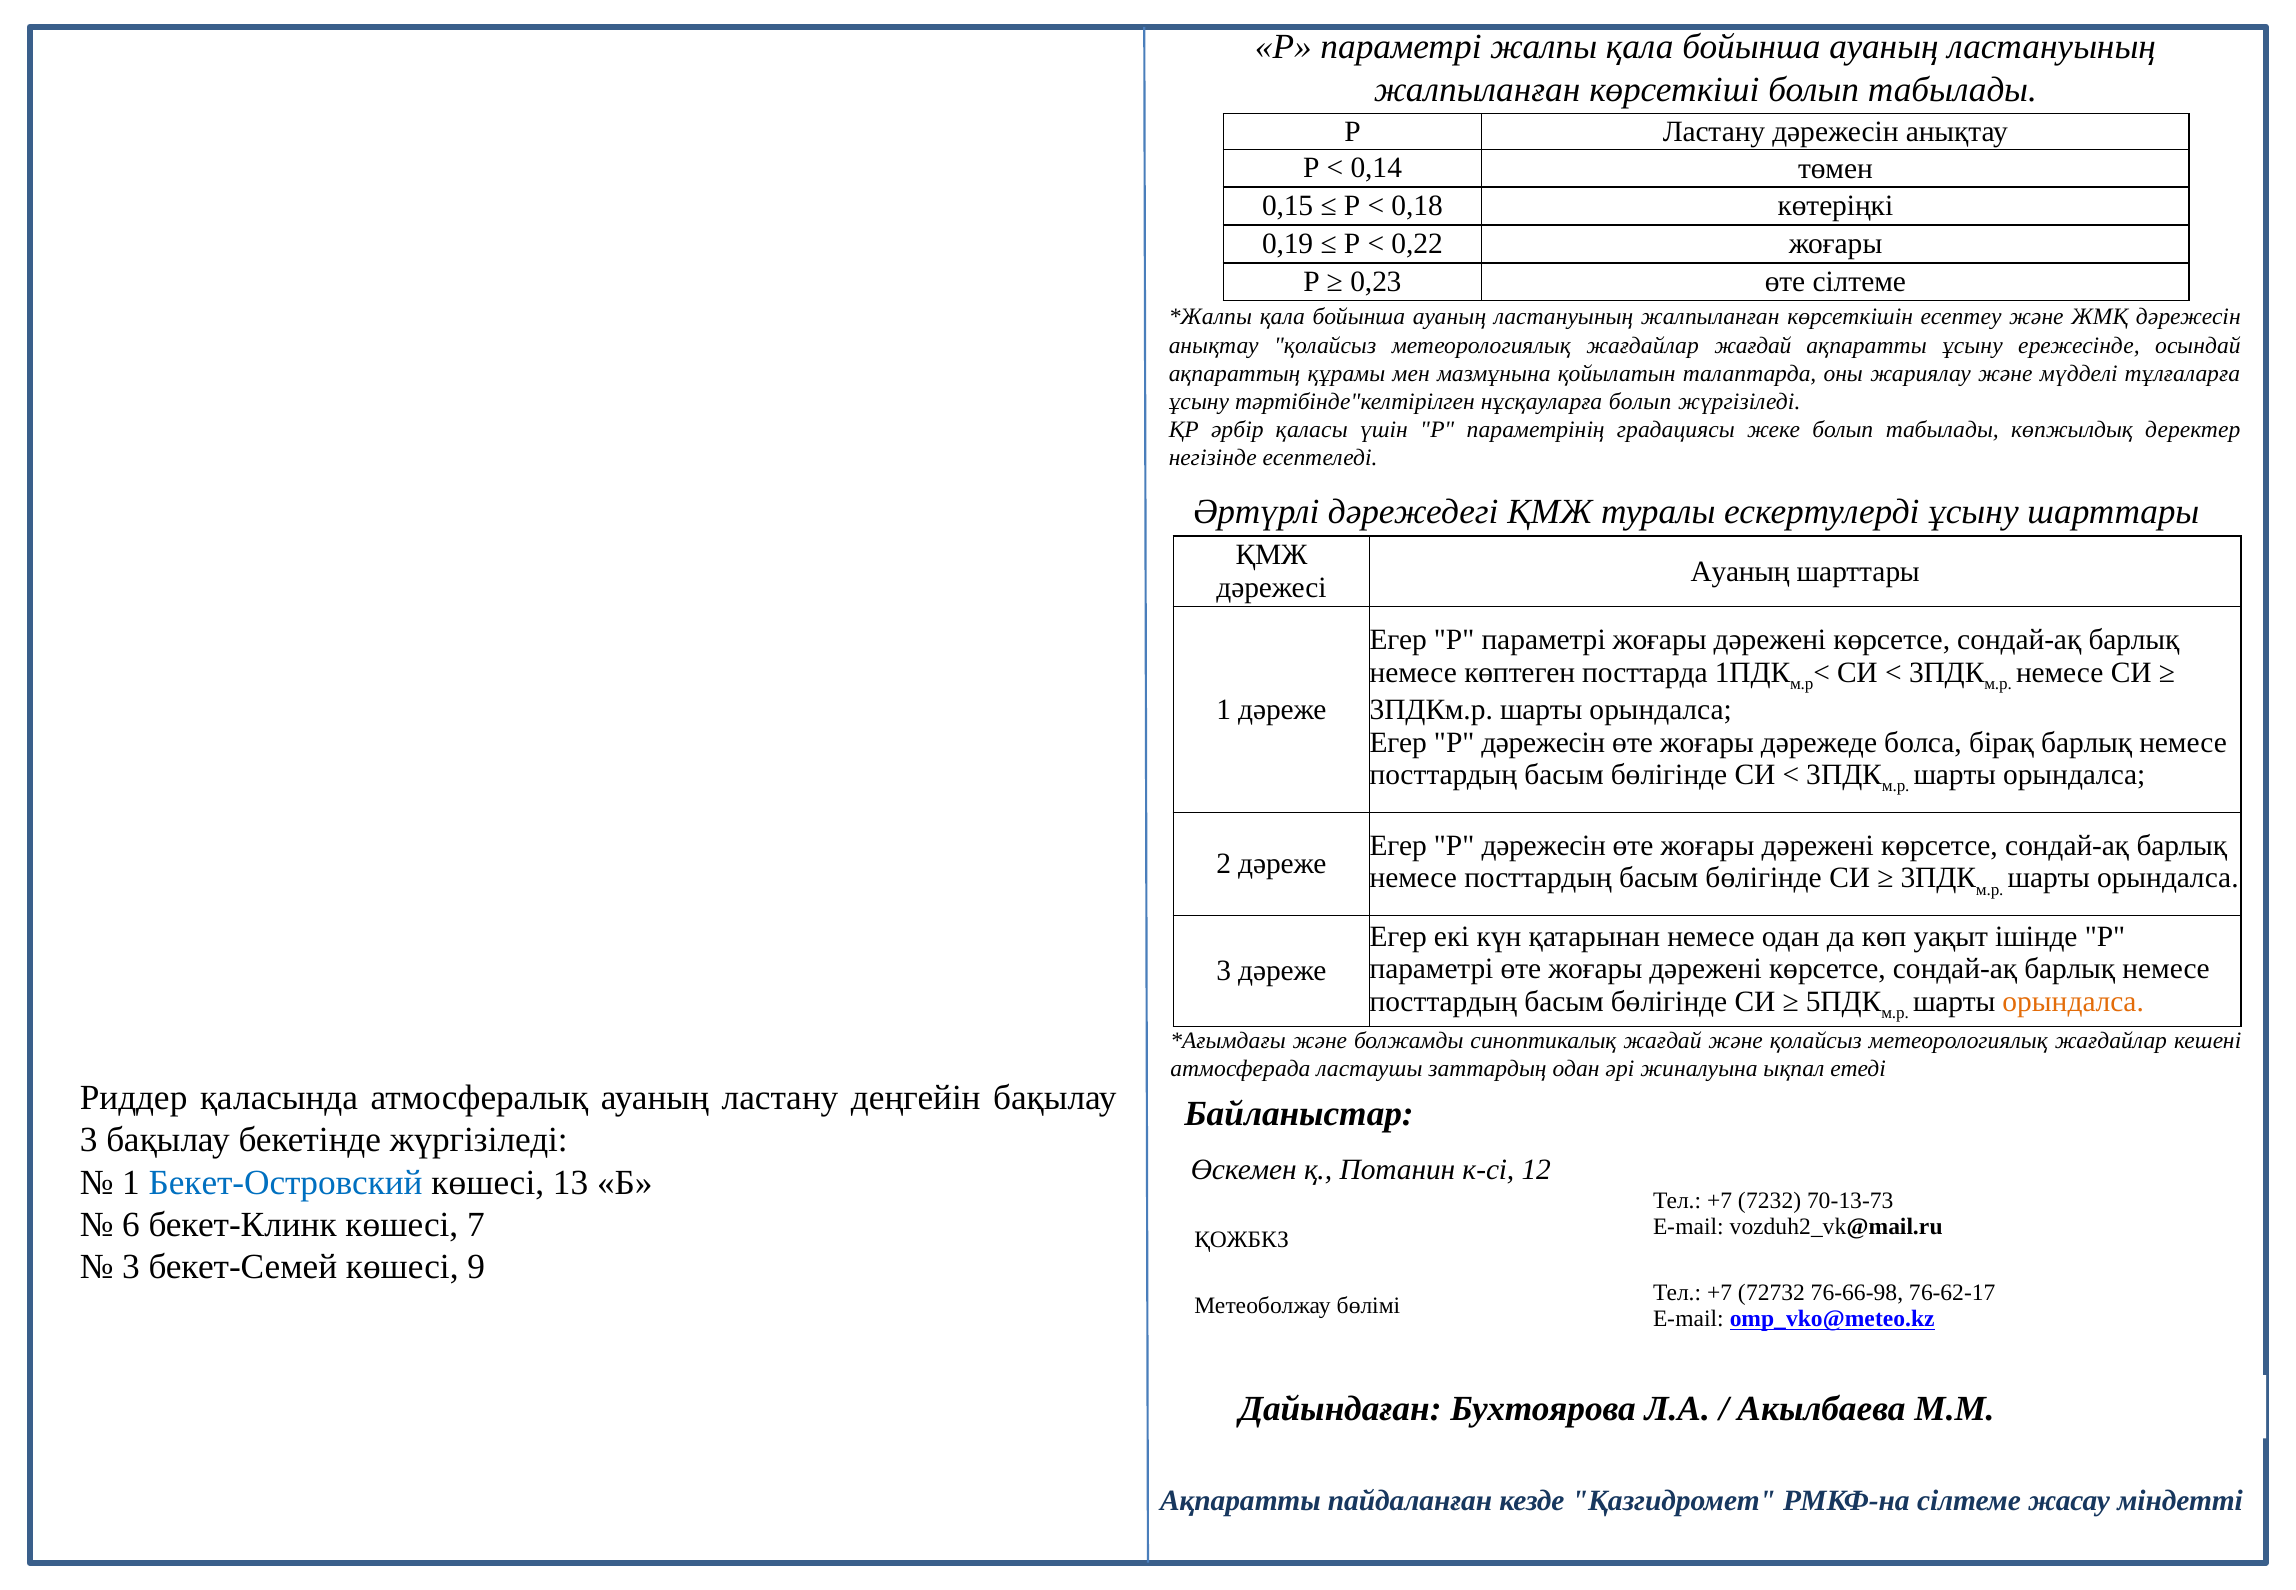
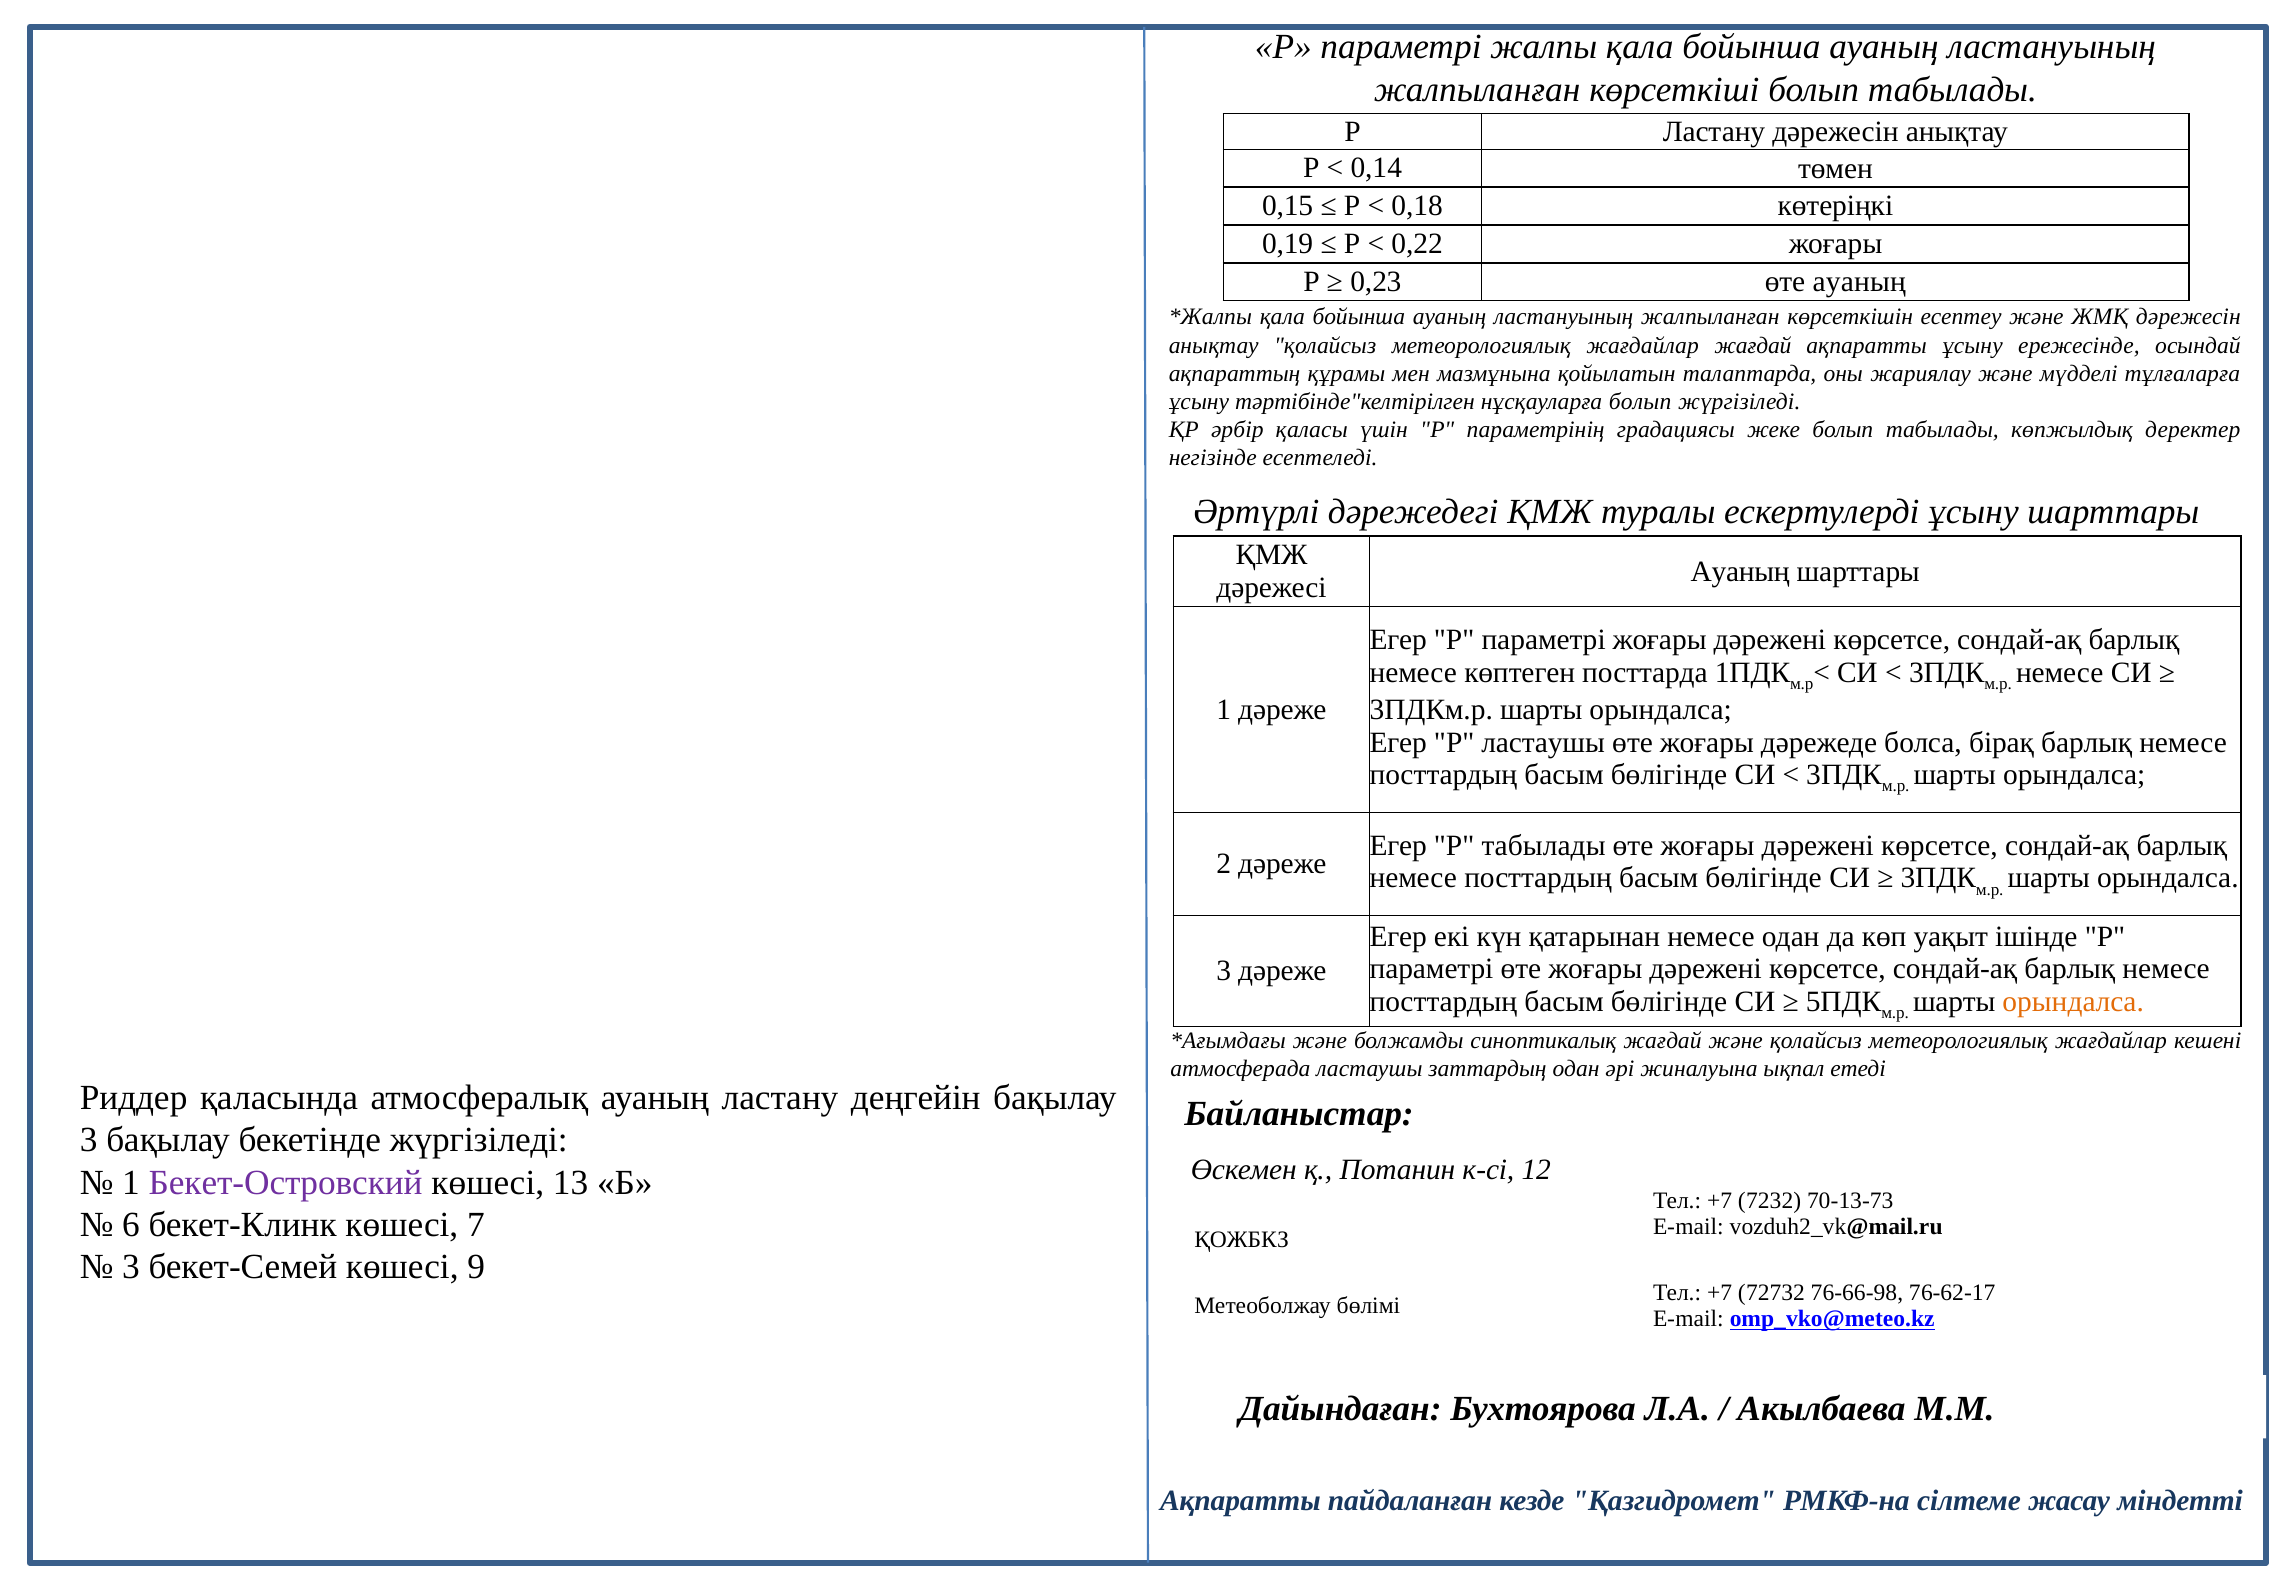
өте сілтеме: сілтеме -> ауаның
P дәрежесін: дәрежесін -> ластаушы
Р дәрежесін: дәрежесін -> табылады
Бекет-Островский colour: blue -> purple
